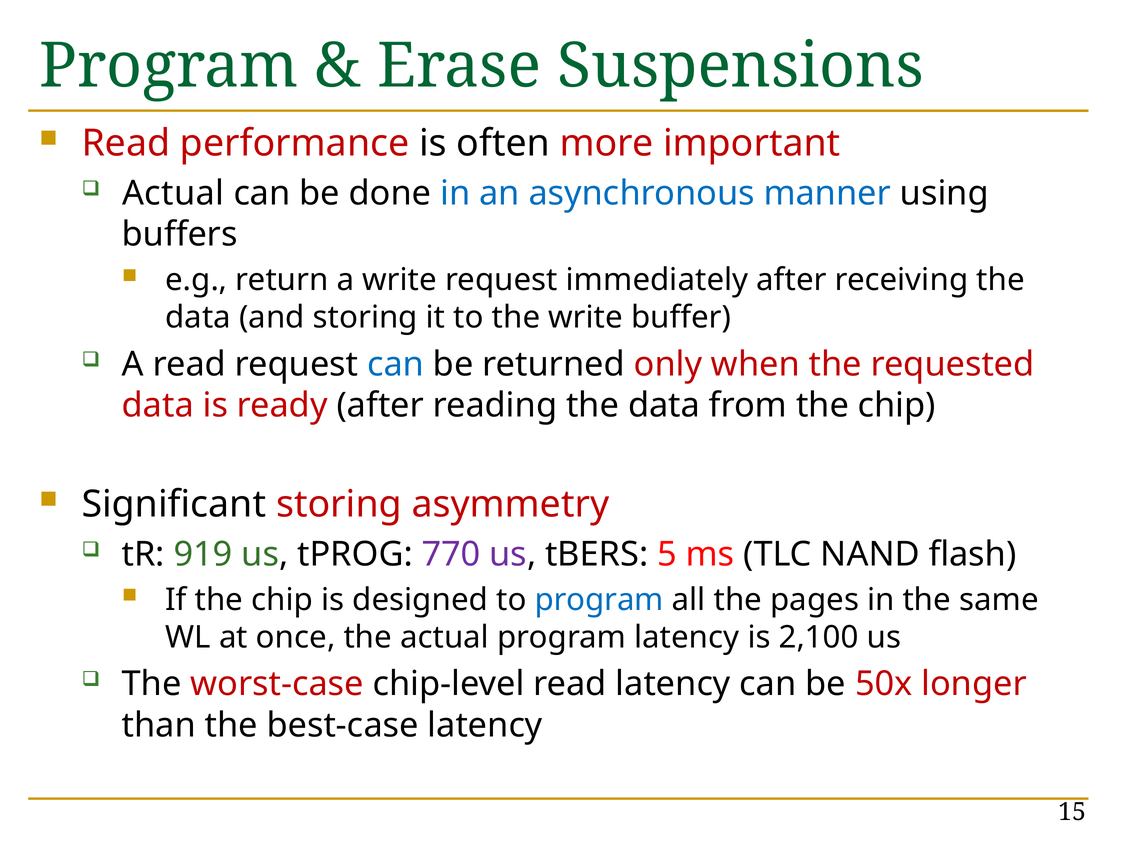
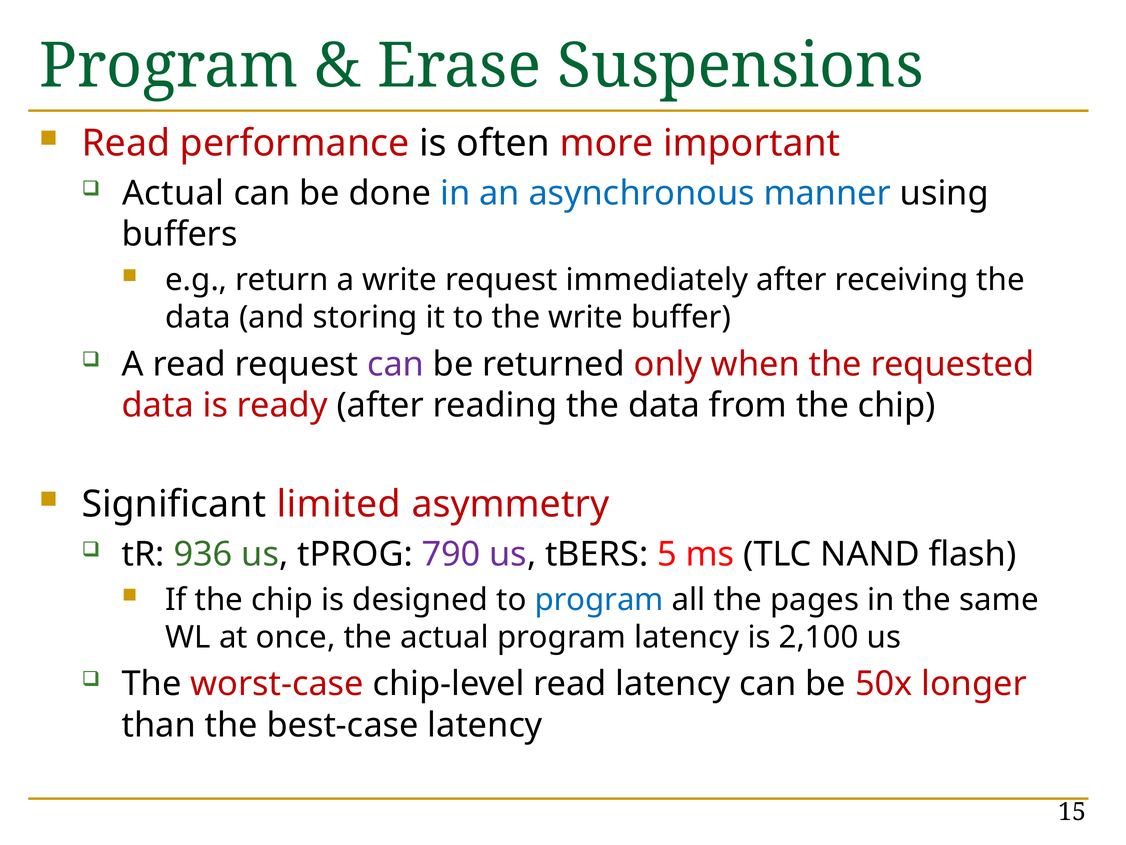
can at (396, 364) colour: blue -> purple
Significant storing: storing -> limited
919: 919 -> 936
770: 770 -> 790
